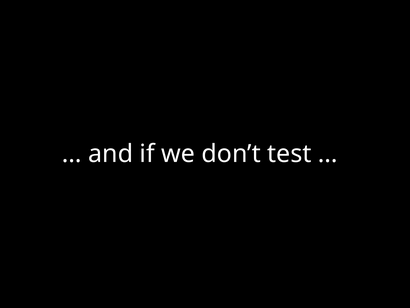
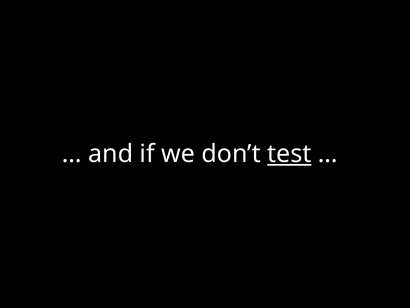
test underline: none -> present
